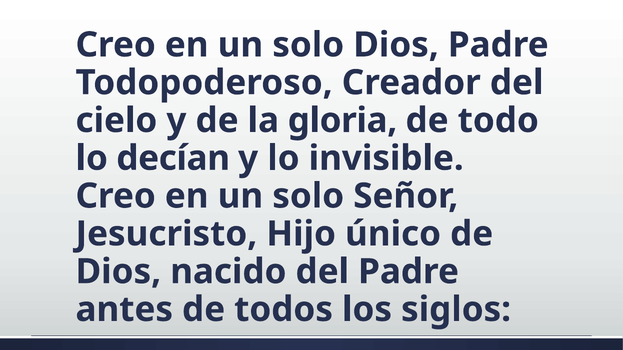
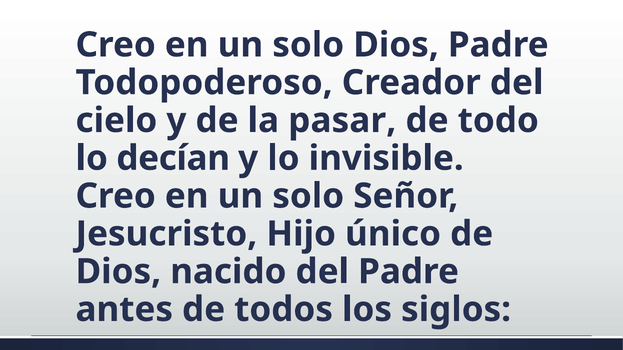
gloria: gloria -> pasar
